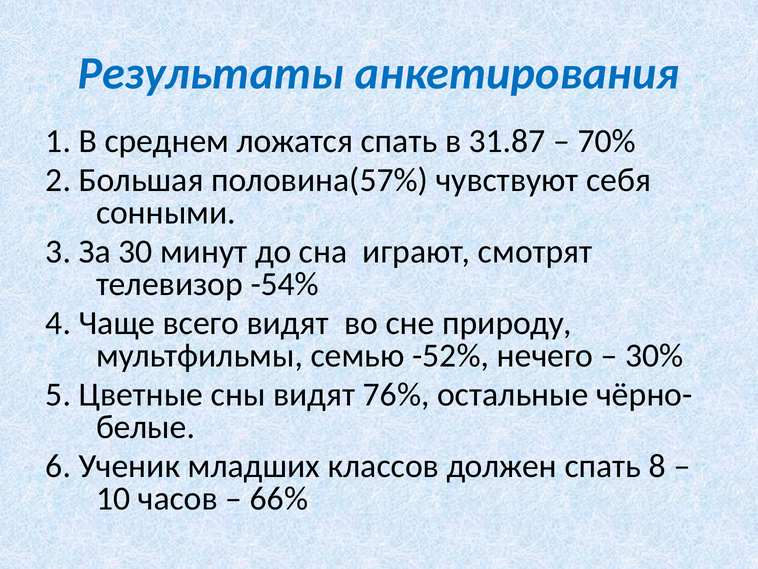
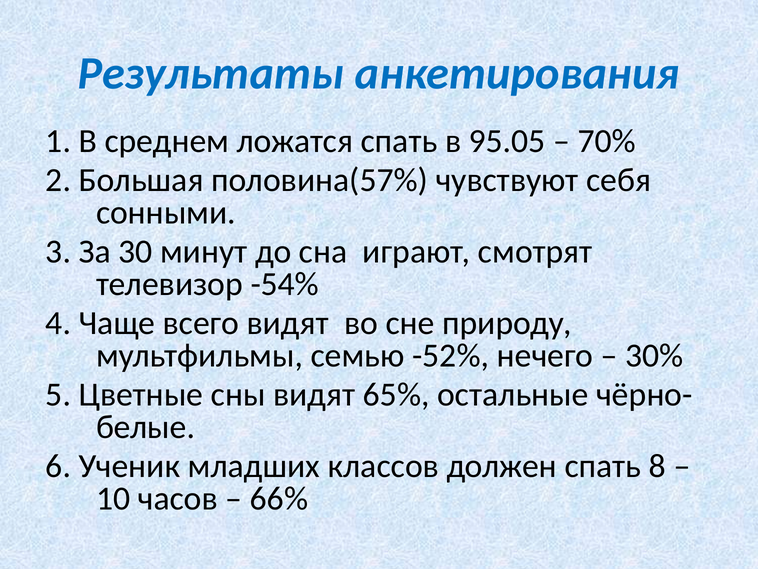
31.87: 31.87 -> 95.05
76%: 76% -> 65%
